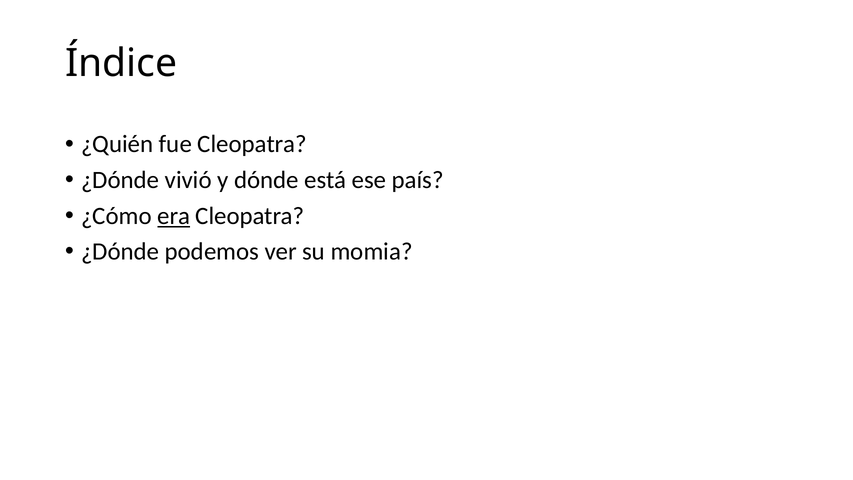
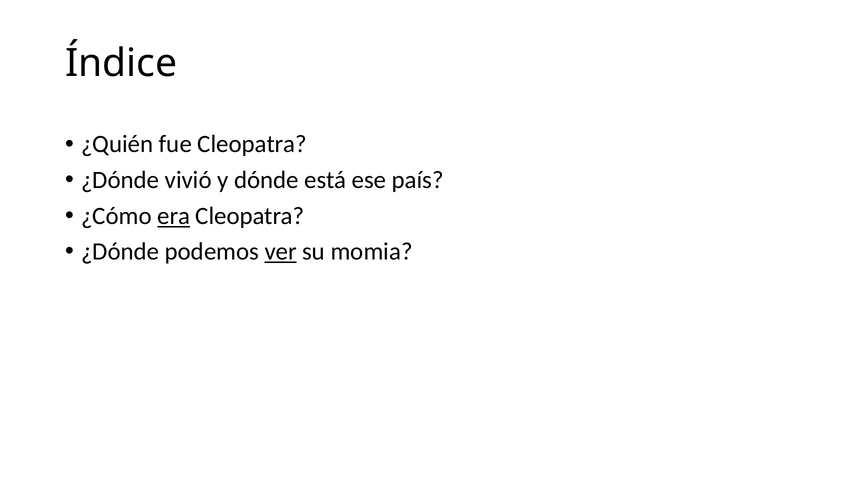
ver underline: none -> present
